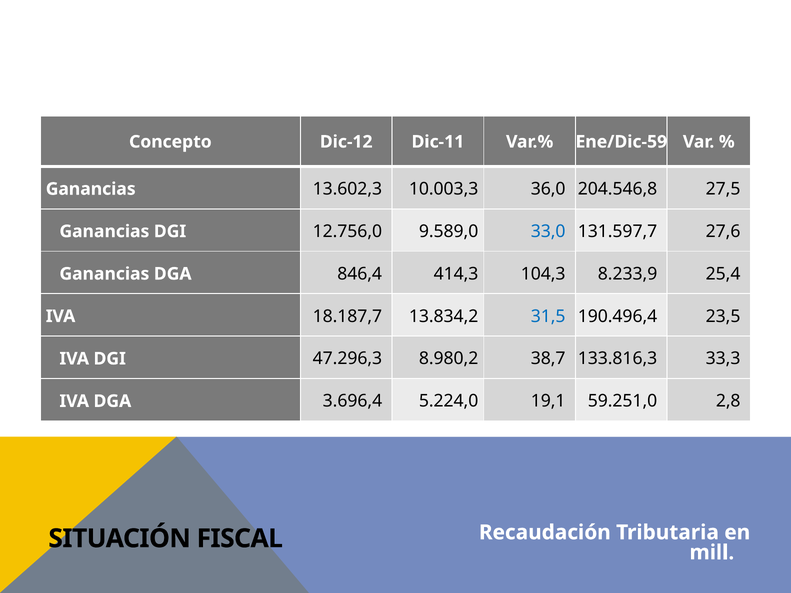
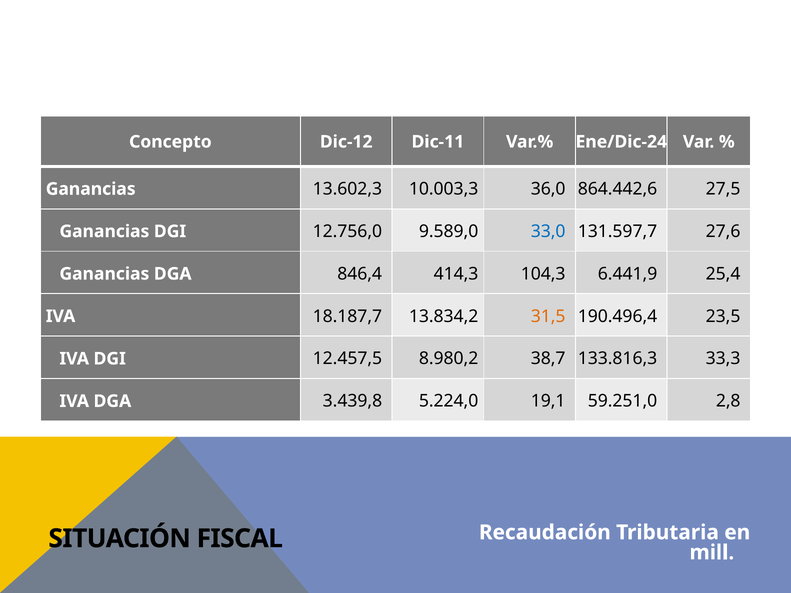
Ene/Dic-59: Ene/Dic-59 -> Ene/Dic-24
204.546,8: 204.546,8 -> 864.442,6
8.233,9: 8.233,9 -> 6.441,9
31,5 colour: blue -> orange
47.296,3: 47.296,3 -> 12.457,5
3.696,4: 3.696,4 -> 3.439,8
